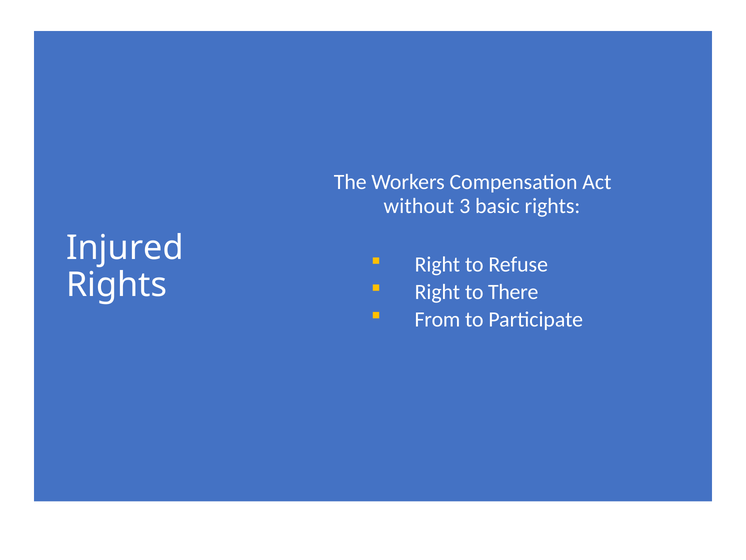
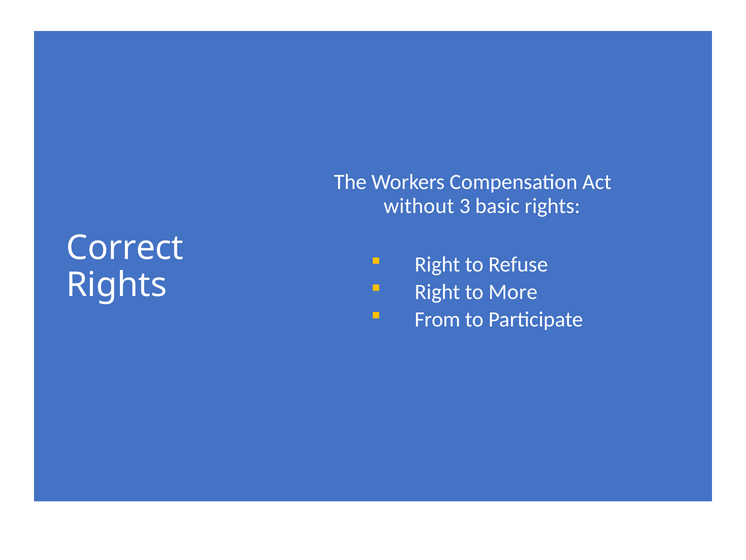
Injured: Injured -> Correct
There: There -> More
